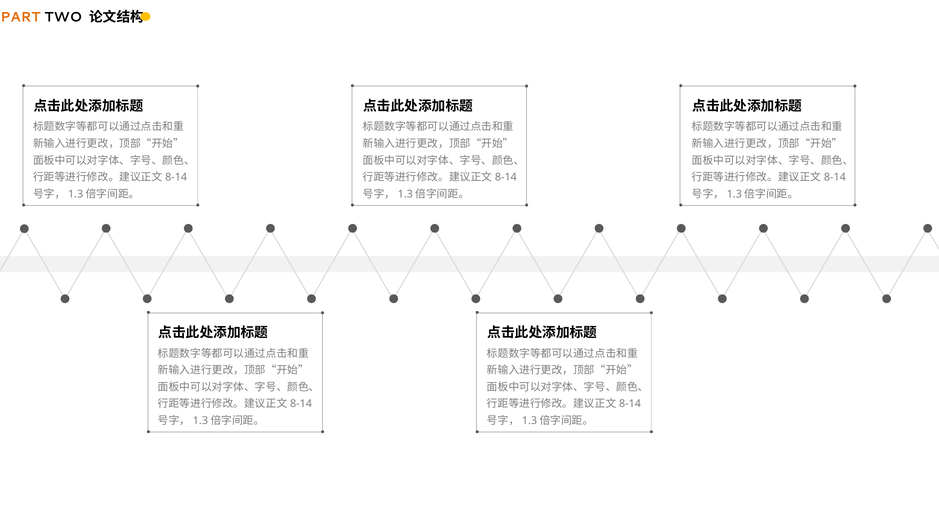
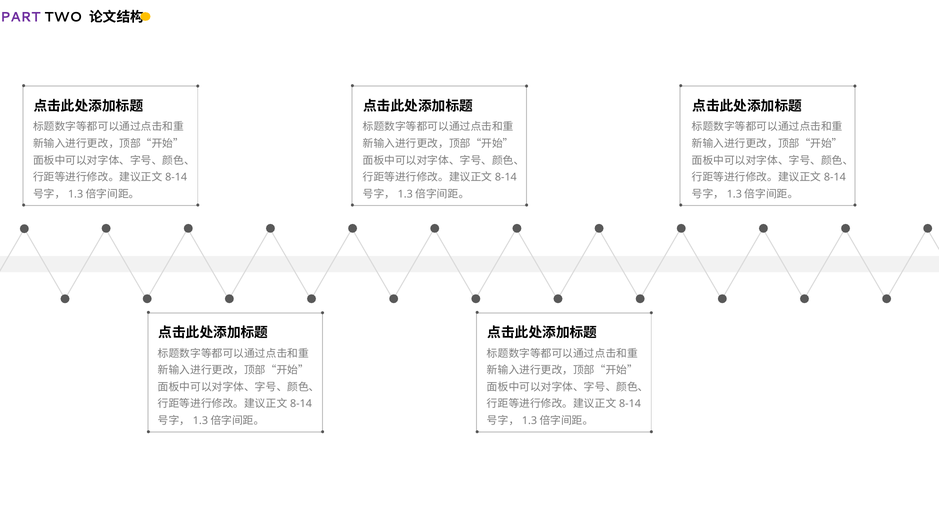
PART colour: orange -> purple
